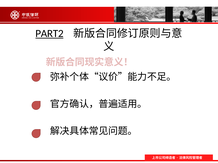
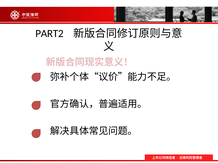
PART2 underline: present -> none
